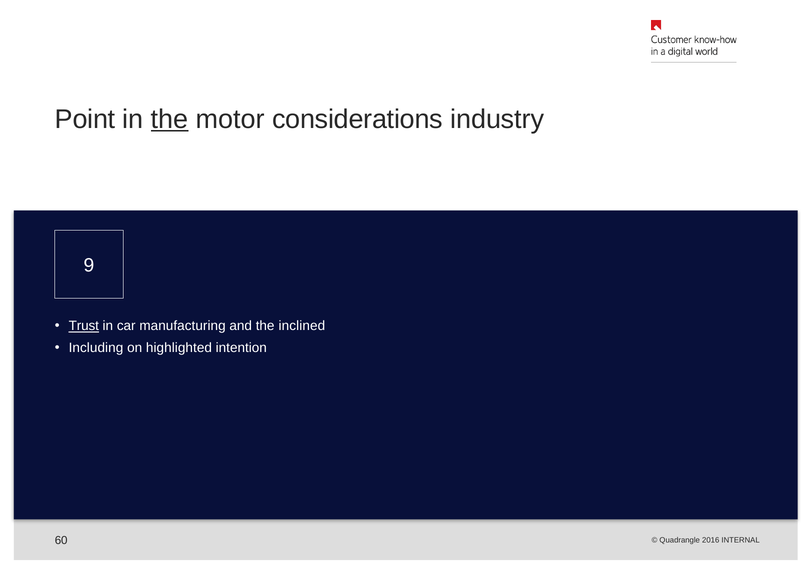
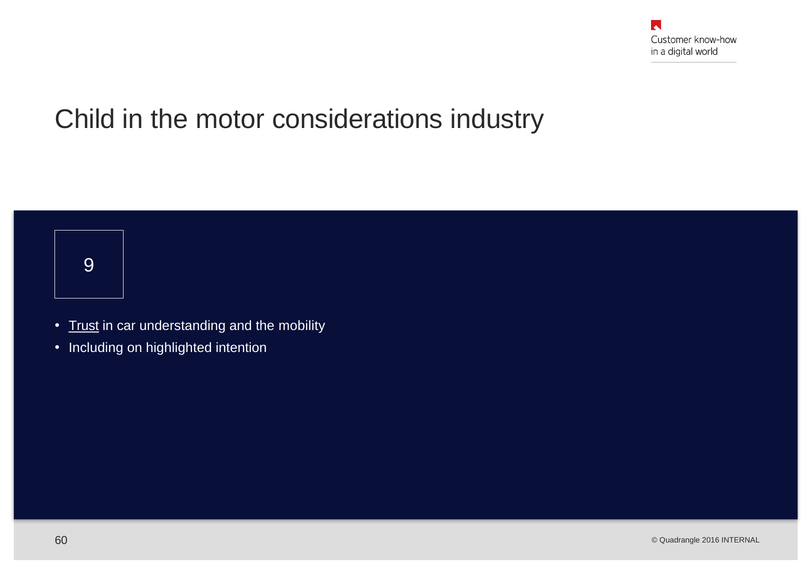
Point: Point -> Child
the at (170, 119) underline: present -> none
manufacturing: manufacturing -> understanding
inclined: inclined -> mobility
